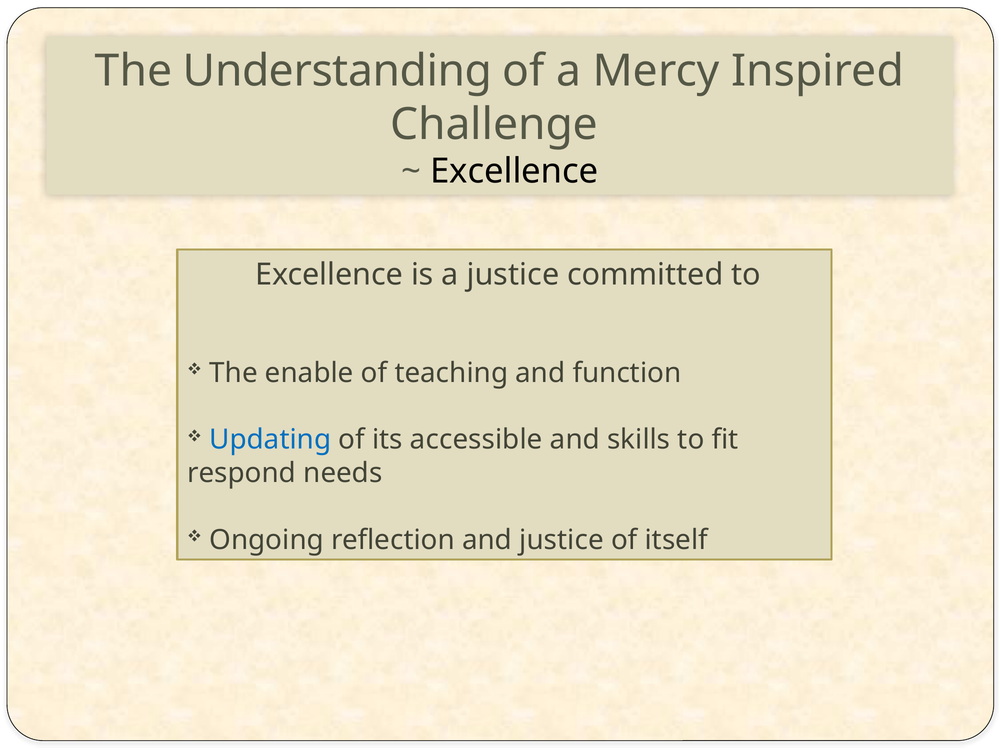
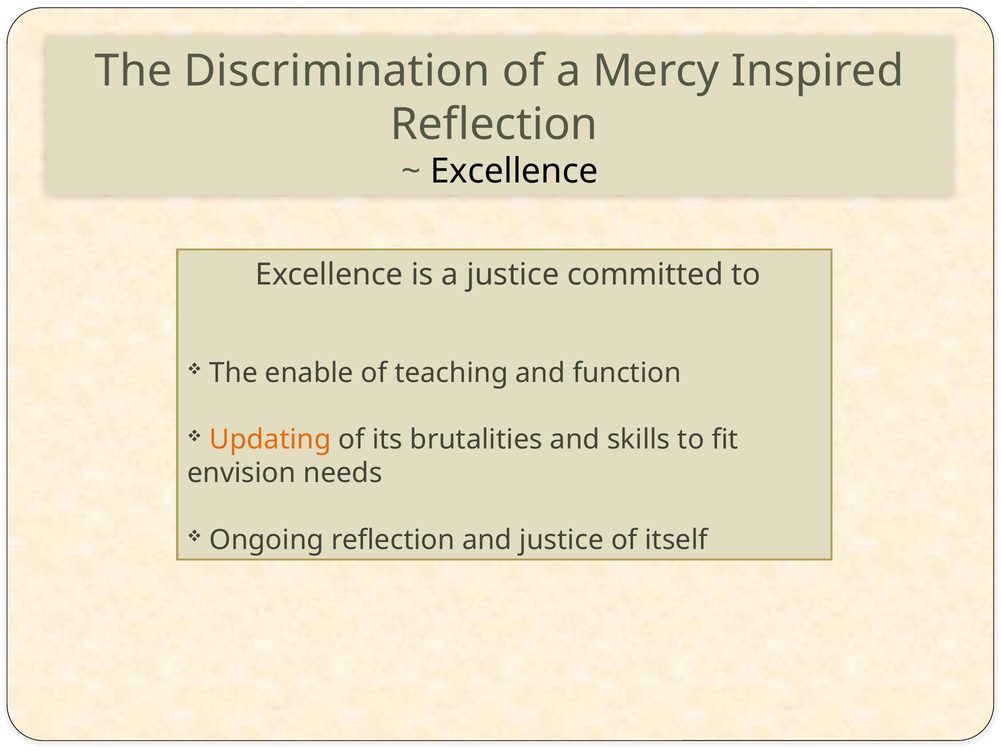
Understanding: Understanding -> Discrimination
Challenge at (494, 125): Challenge -> Reflection
Updating colour: blue -> orange
accessible: accessible -> brutalities
respond: respond -> envision
